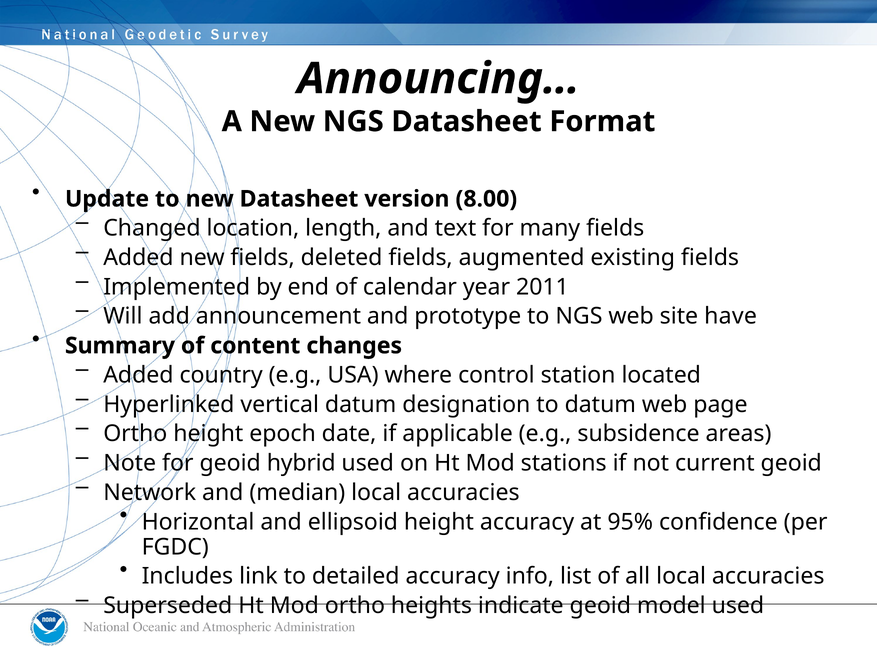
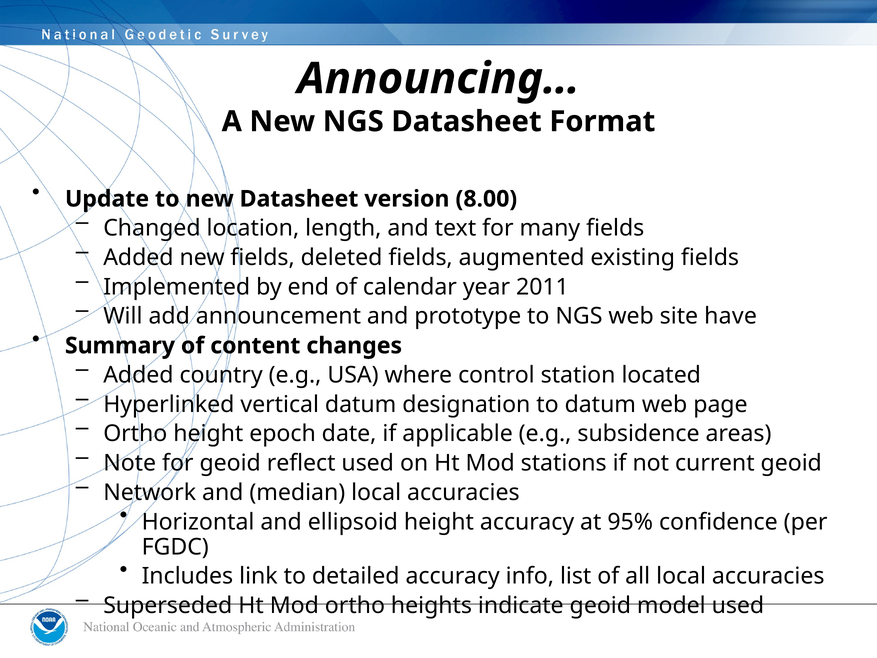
hybrid: hybrid -> reflect
